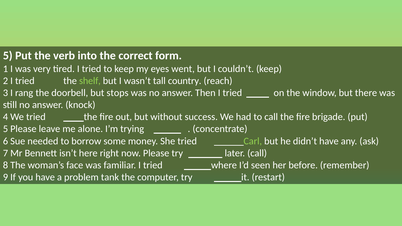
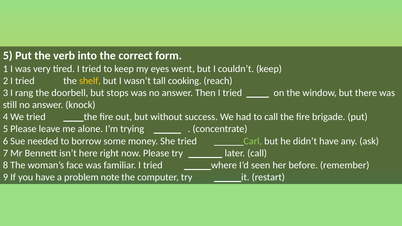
shelf colour: light green -> yellow
country: country -> cooking
tank: tank -> note
